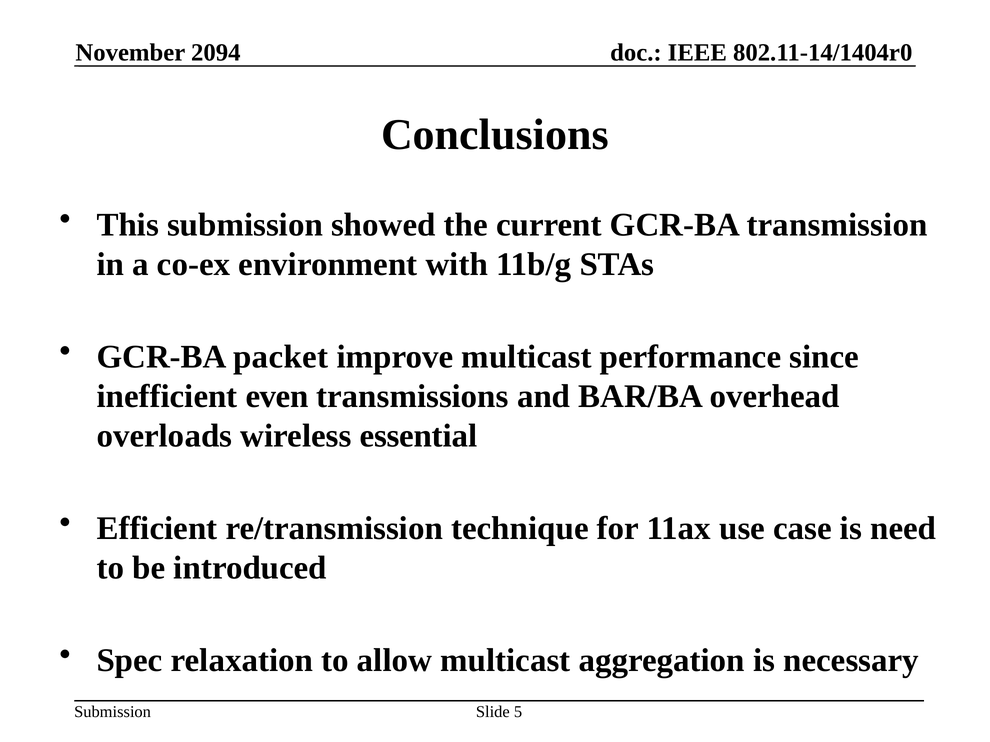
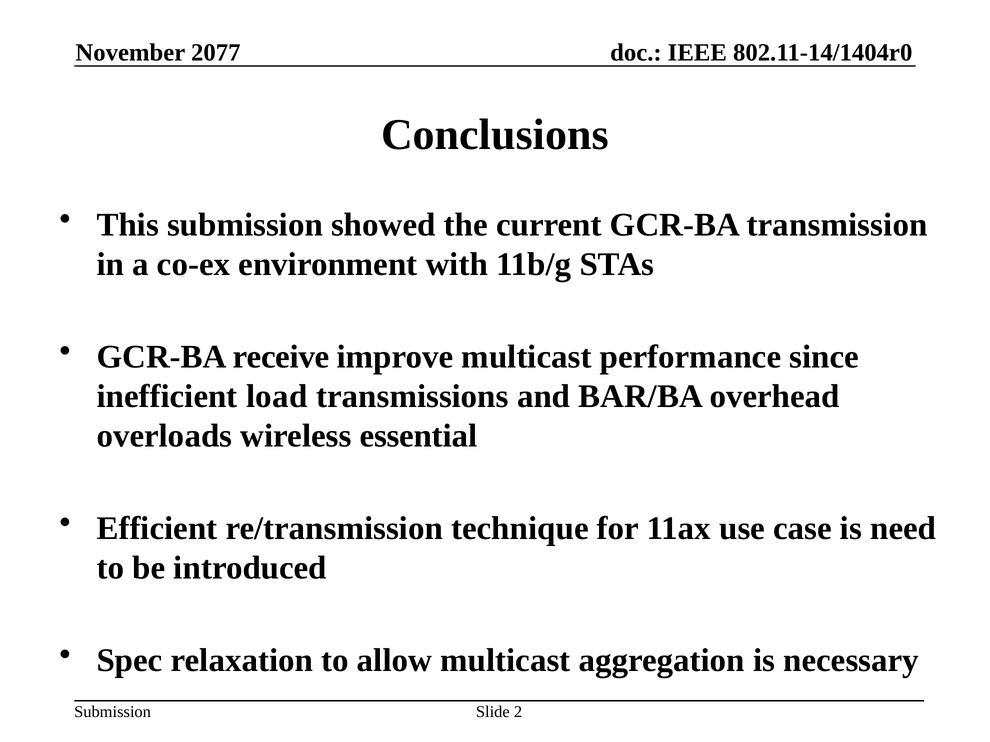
2094: 2094 -> 2077
packet: packet -> receive
even: even -> load
5: 5 -> 2
